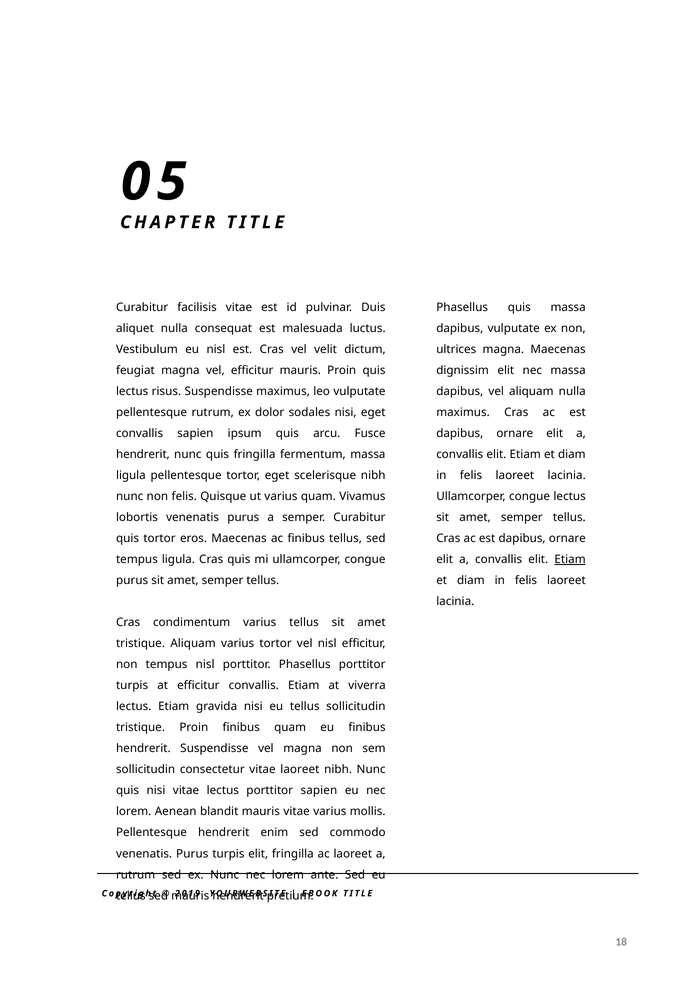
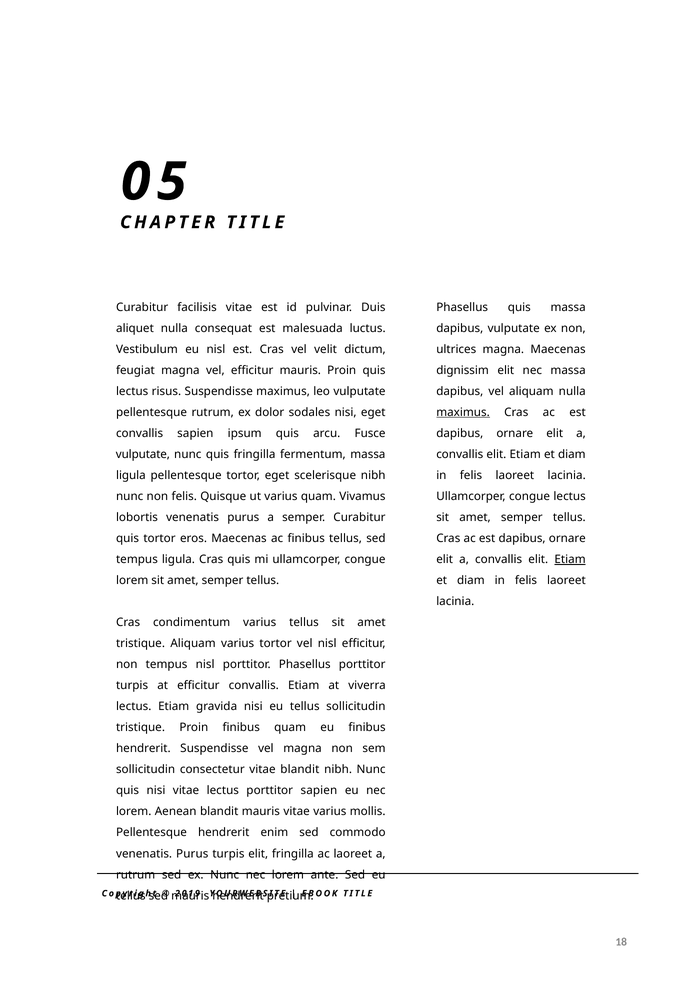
maximus at (463, 412) underline: none -> present
hendrerit at (143, 454): hendrerit -> vulputate
purus at (132, 580): purus -> lorem
vitae laoreet: laoreet -> blandit
